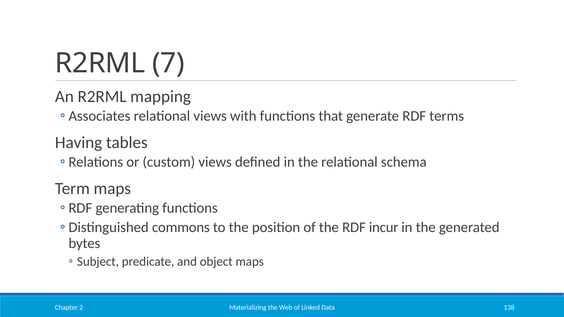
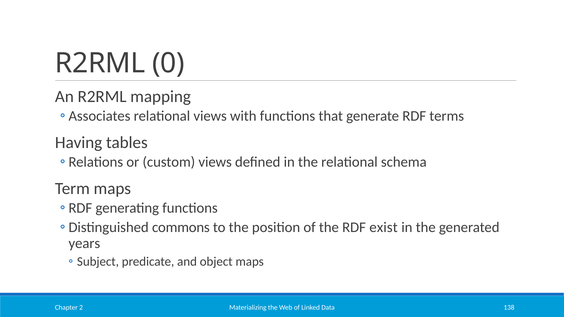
7: 7 -> 0
incur: incur -> exist
bytes: bytes -> years
